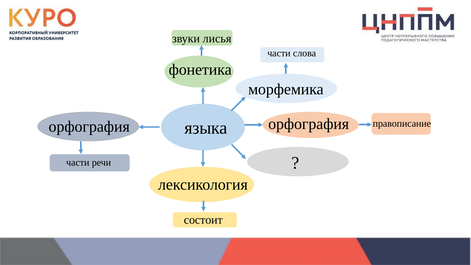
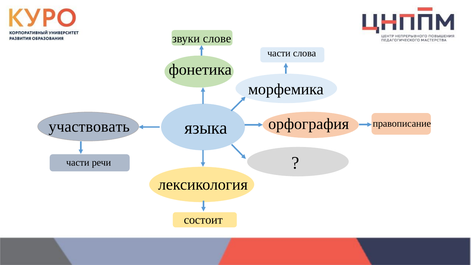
лисья: лисья -> слове
орфография at (89, 127): орфография -> участвовать
